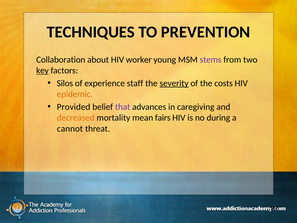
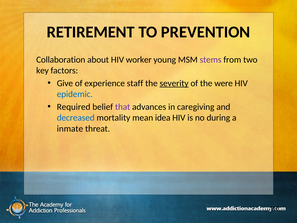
TECHNIQUES: TECHNIQUES -> RETIREMENT
key underline: present -> none
Silos: Silos -> Give
costs: costs -> were
epidemic colour: orange -> blue
Provided: Provided -> Required
decreased colour: orange -> blue
fairs: fairs -> idea
cannot: cannot -> inmate
